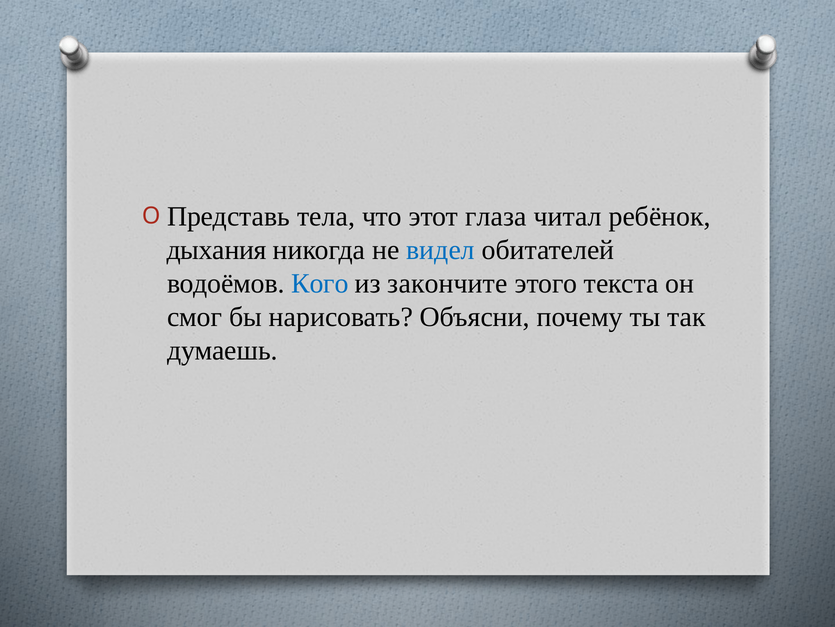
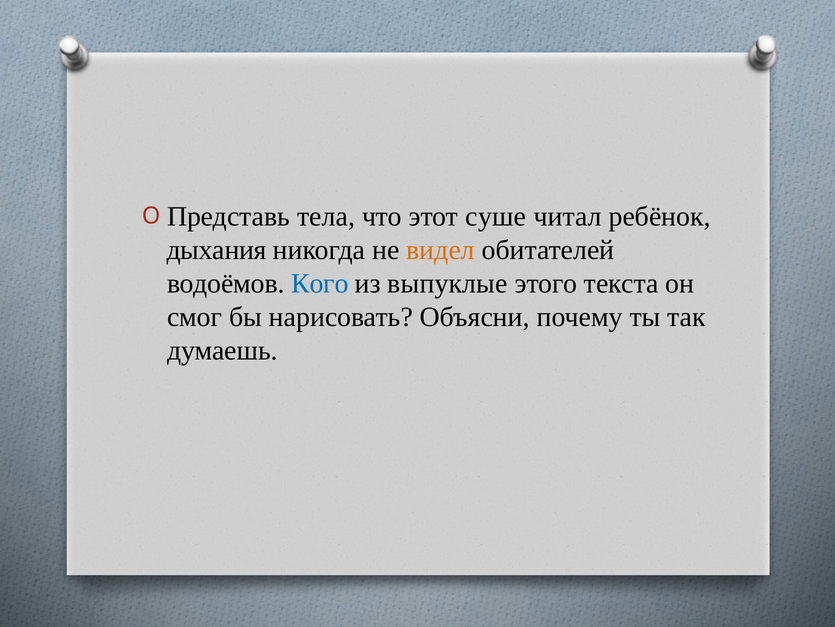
глаза: глаза -> суше
видел colour: blue -> orange
закончите: закончите -> выпуклые
